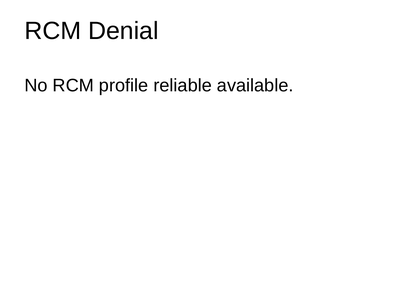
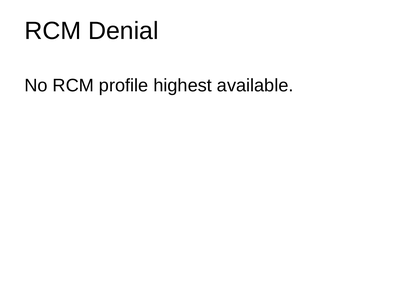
reliable: reliable -> highest
